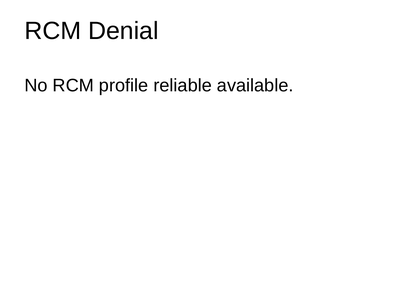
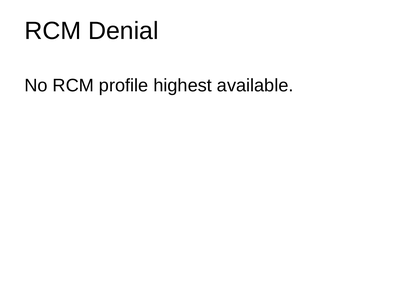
reliable: reliable -> highest
